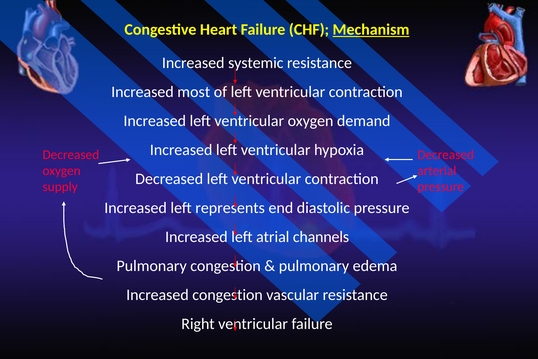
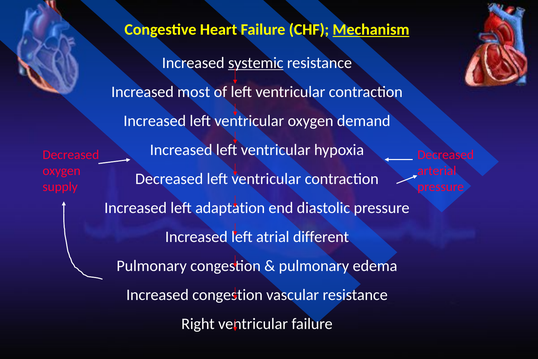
systemic underline: none -> present
represents: represents -> adaptation
channels: channels -> different
